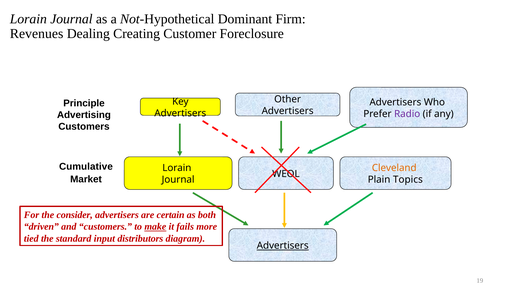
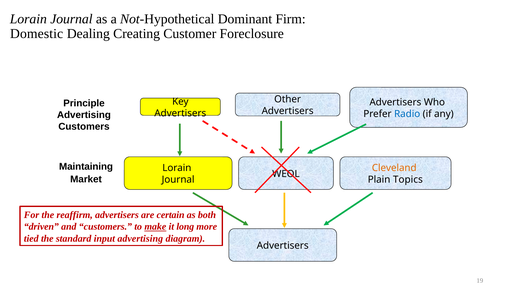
Revenues: Revenues -> Domestic
Radio colour: purple -> blue
Cumulative: Cumulative -> Maintaining
consider: consider -> reaffirm
fails: fails -> long
input distributors: distributors -> advertising
Advertisers at (283, 246) underline: present -> none
